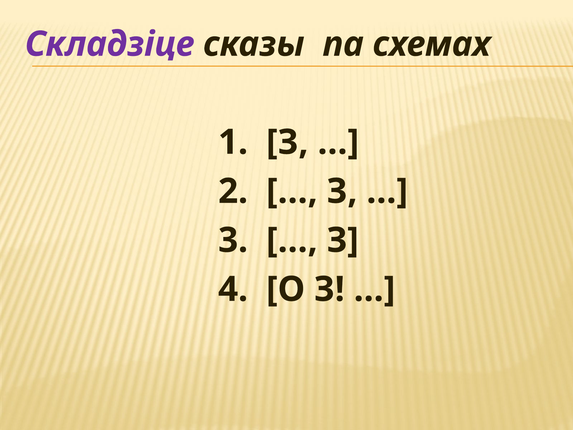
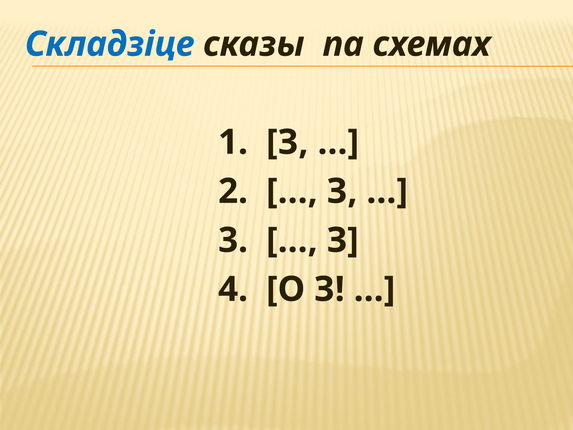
Складзіце colour: purple -> blue
